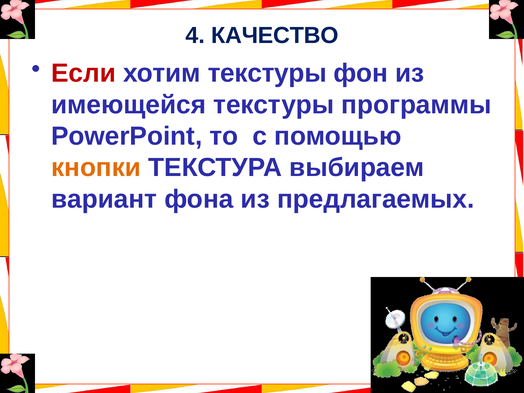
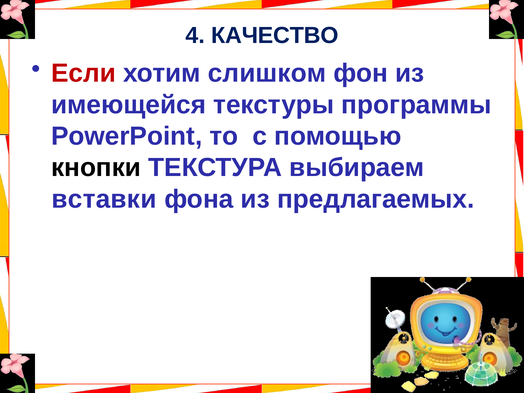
хотим текстуры: текстуры -> слишком
кнопки colour: orange -> black
вариант: вариант -> вставки
